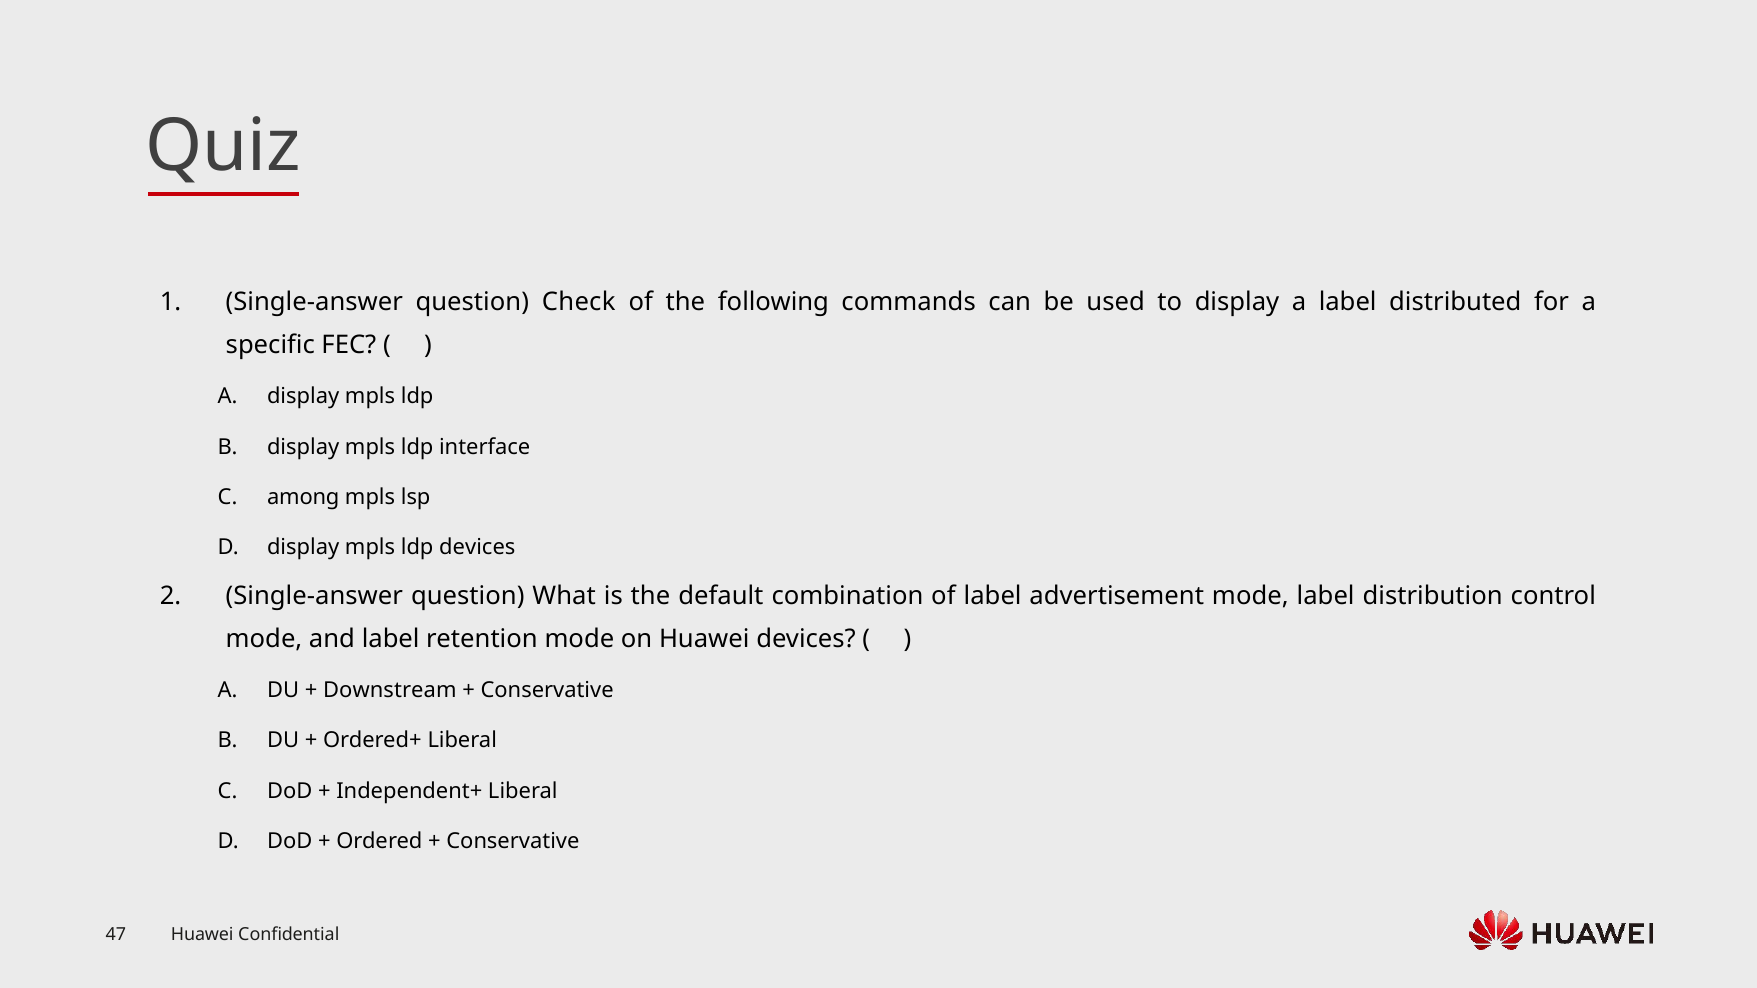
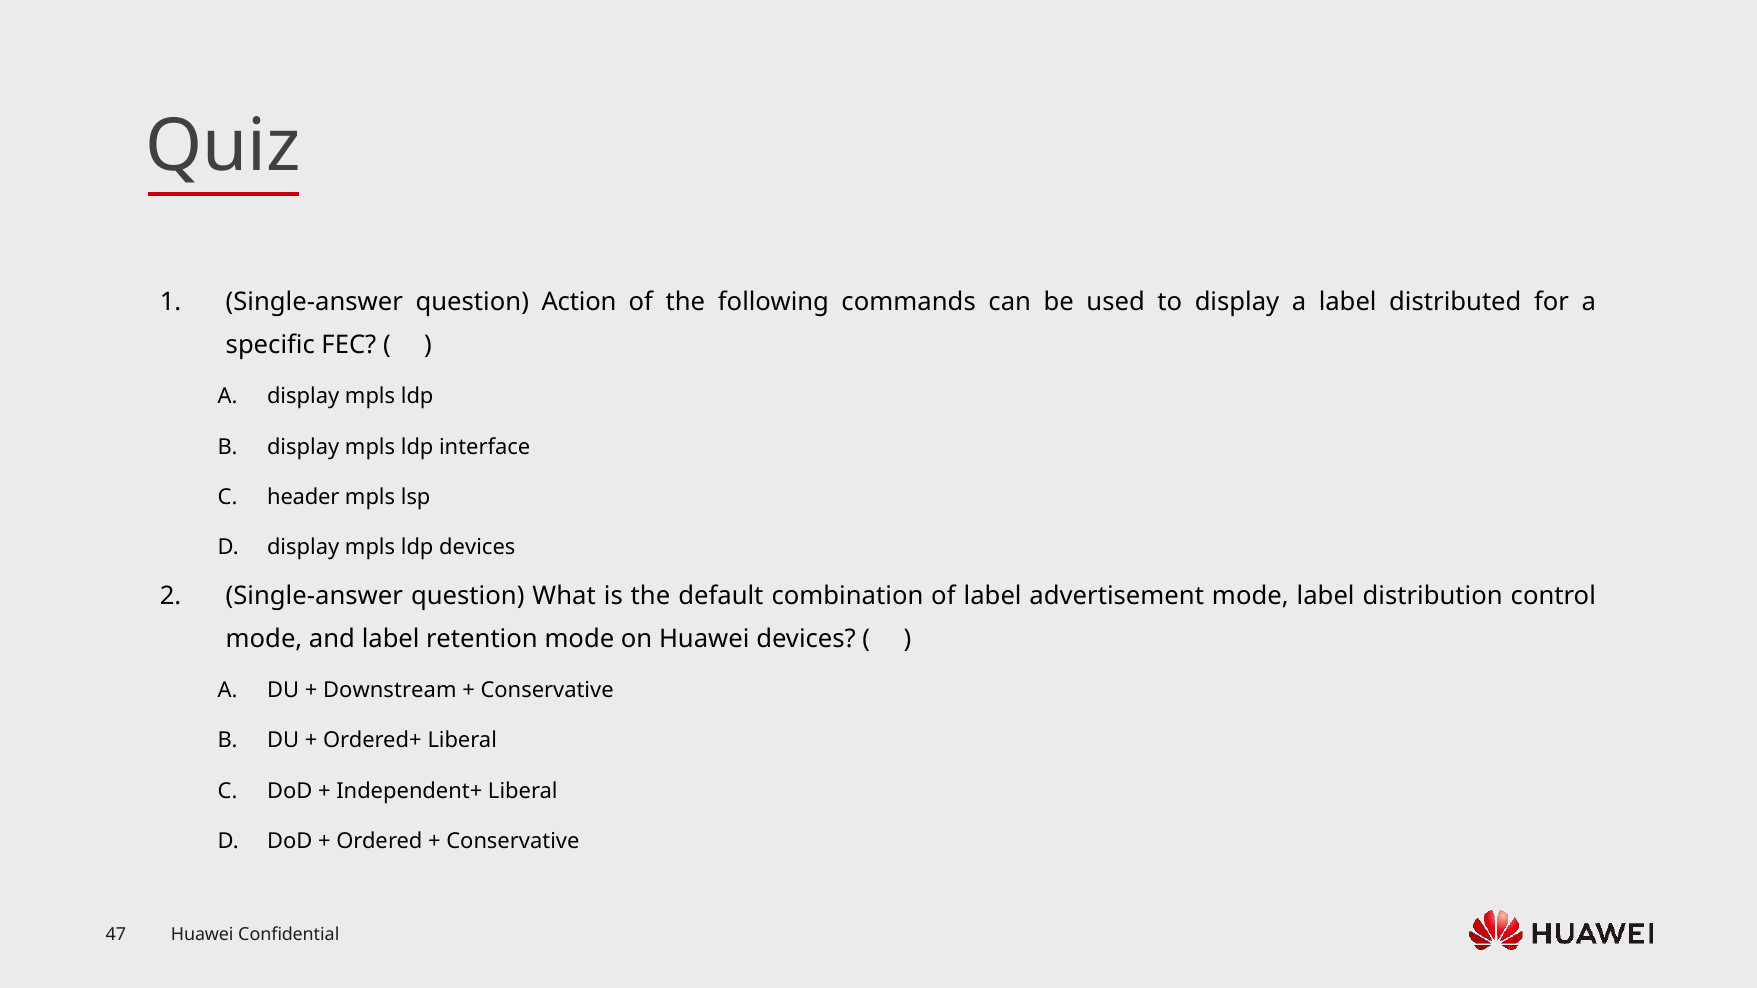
Check: Check -> Action
among: among -> header
